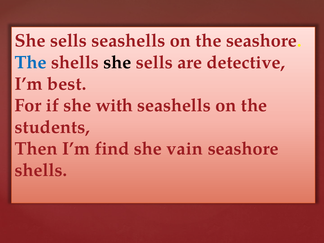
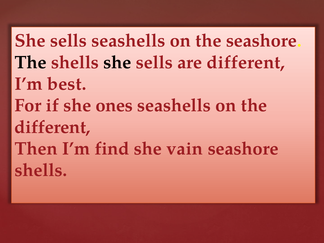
The at (31, 62) colour: blue -> black
are detective: detective -> different
with: with -> ones
students at (52, 127): students -> different
